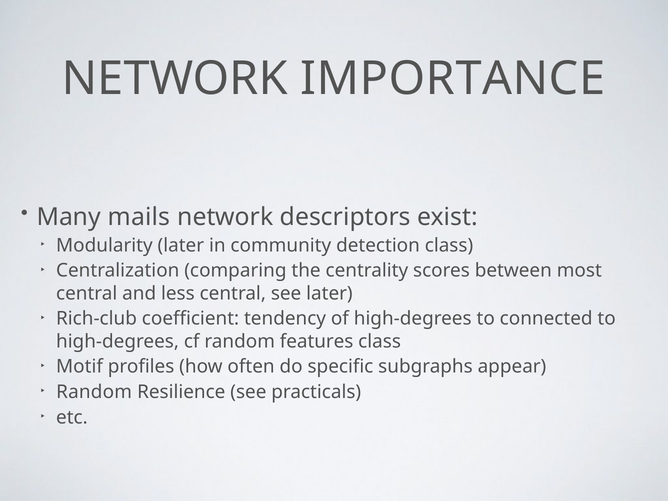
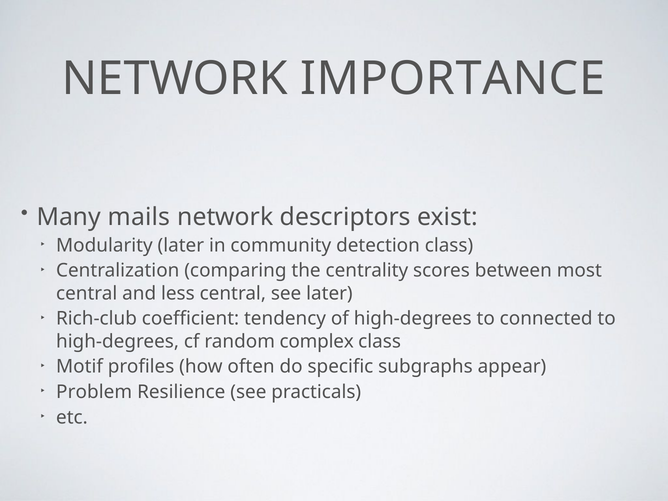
features: features -> complex
Random at (94, 392): Random -> Problem
